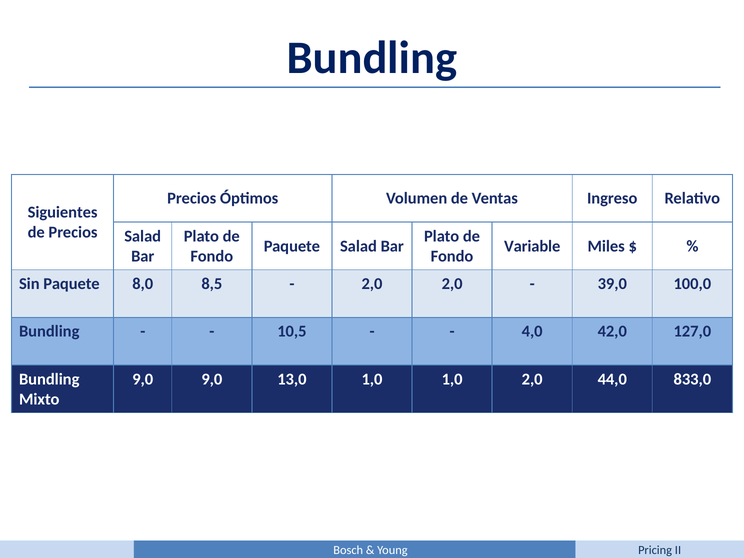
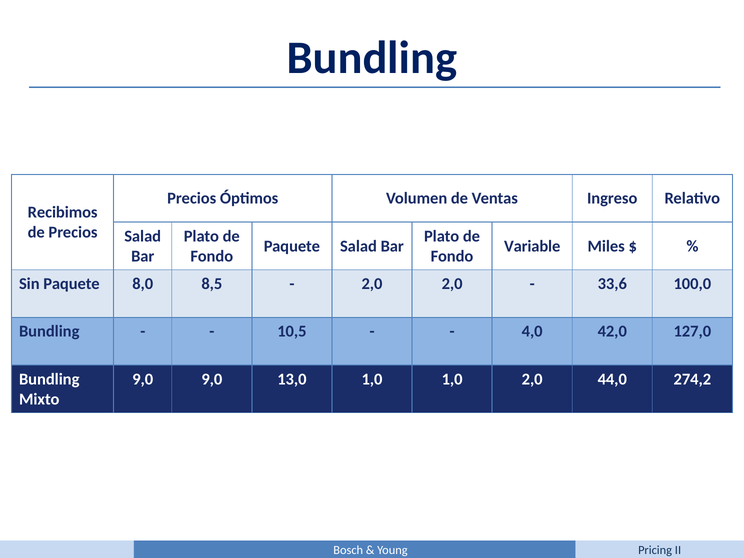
Siguientes: Siguientes -> Recibimos
39,0: 39,0 -> 33,6
833,0: 833,0 -> 274,2
